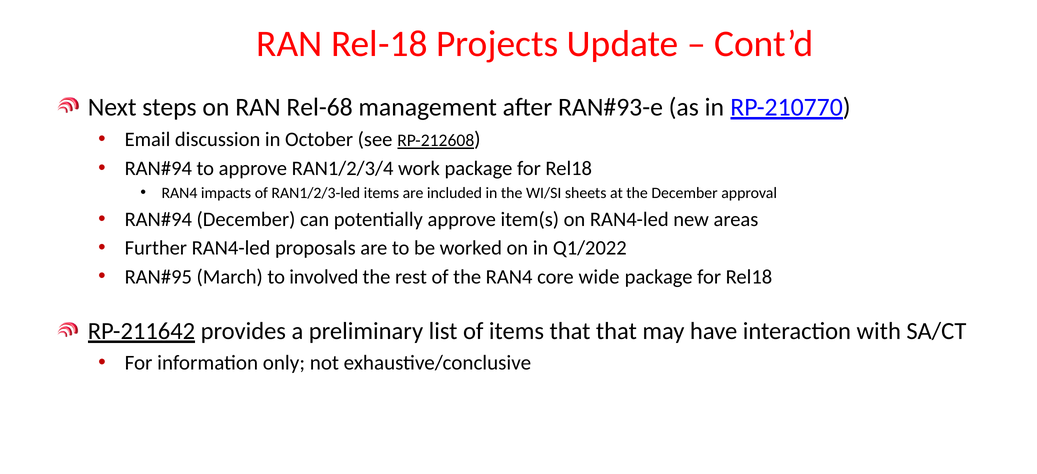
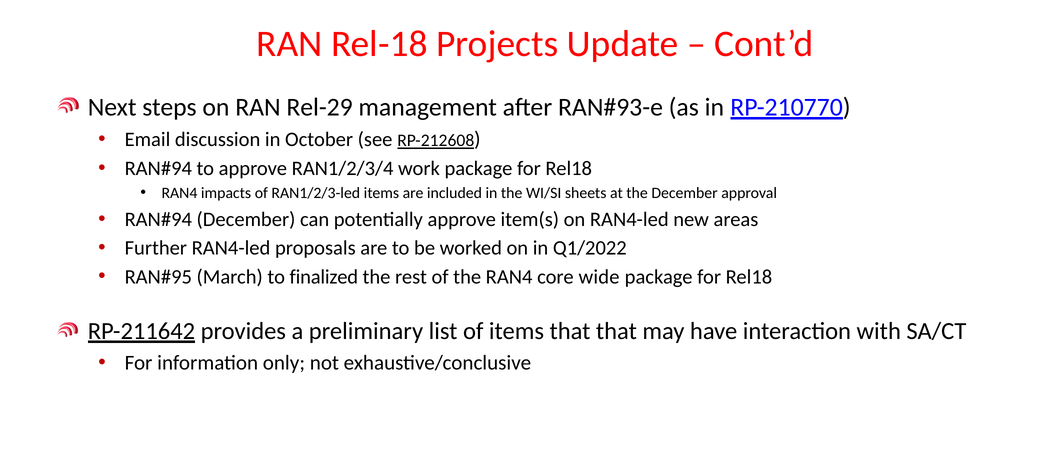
Rel-68: Rel-68 -> Rel-29
involved: involved -> finalized
